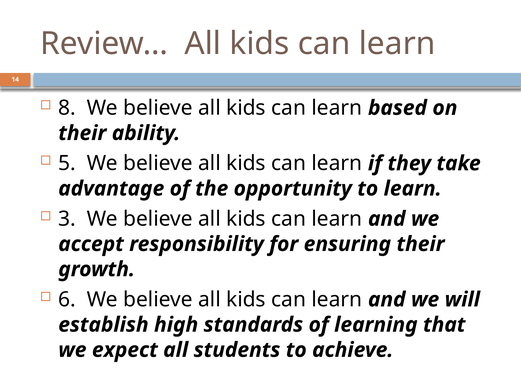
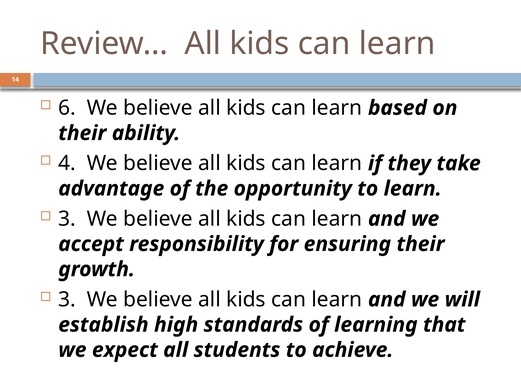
8: 8 -> 6
5: 5 -> 4
6 at (67, 299): 6 -> 3
